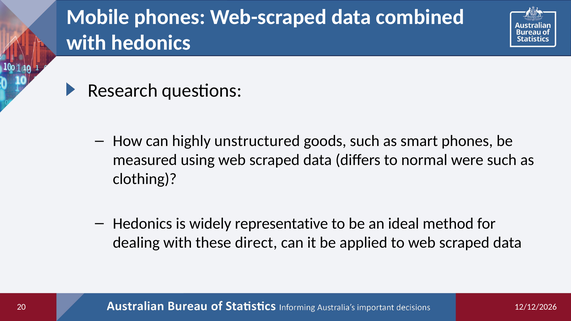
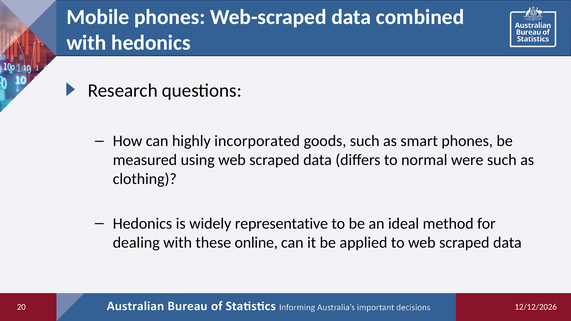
unstructured: unstructured -> incorporated
direct: direct -> online
